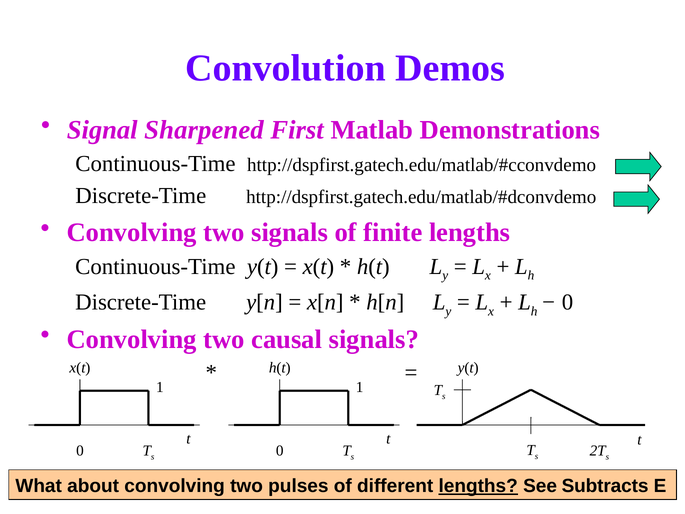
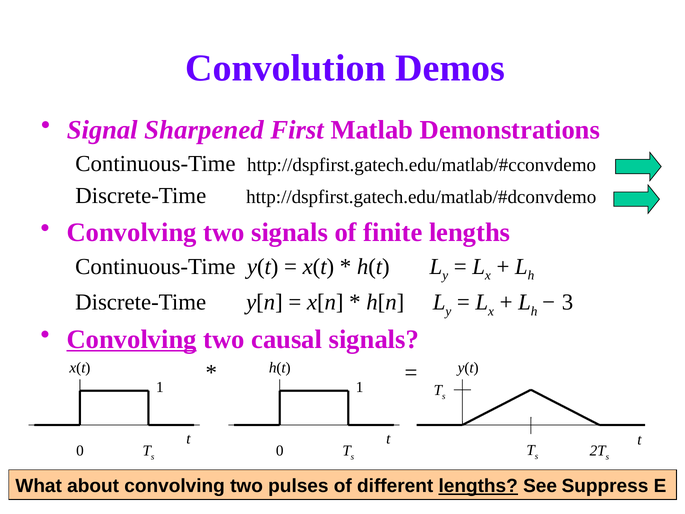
0 at (567, 302): 0 -> 3
Convolving at (132, 339) underline: none -> present
Subtracts: Subtracts -> Suppress
